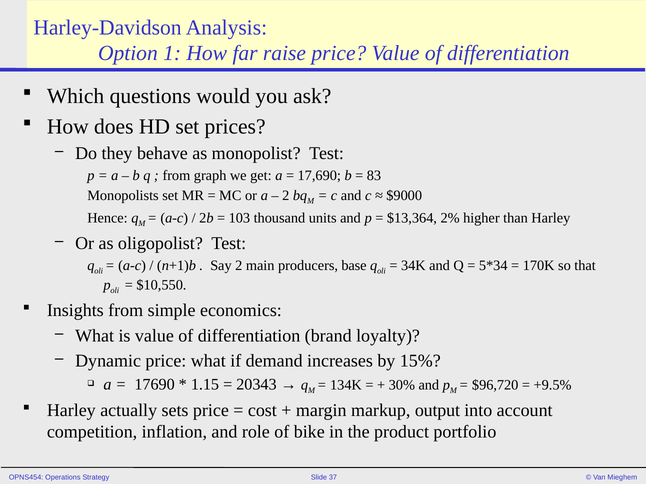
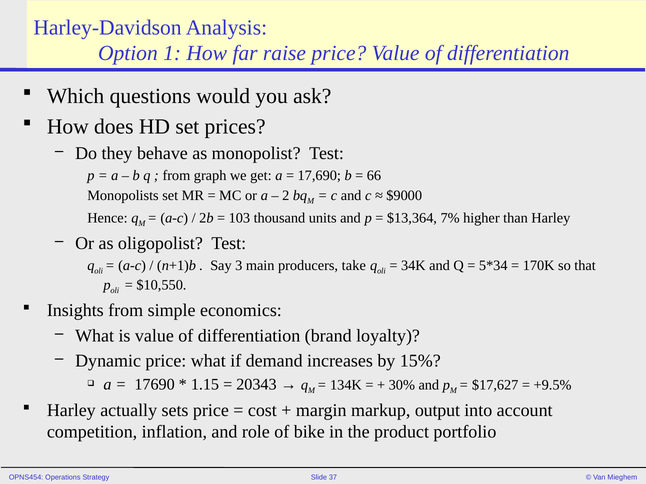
83: 83 -> 66
2%: 2% -> 7%
Say 2: 2 -> 3
base: base -> take
$96,720: $96,720 -> $17,627
